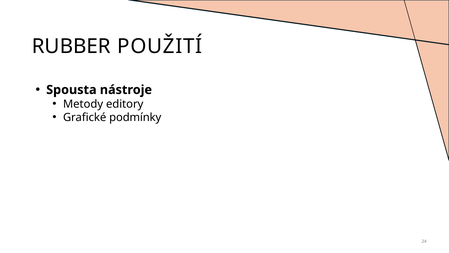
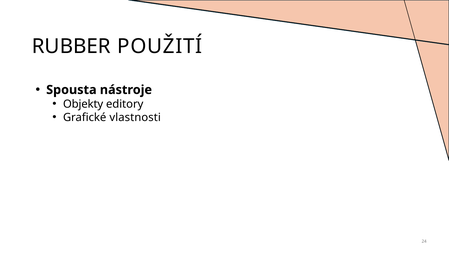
Metody: Metody -> Objekty
podmínky: podmínky -> vlastnosti
